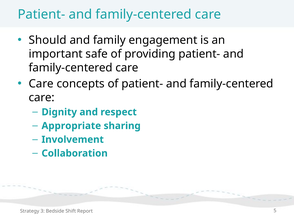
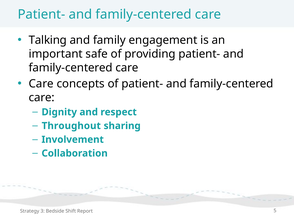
Should: Should -> Talking
Appropriate: Appropriate -> Throughout
